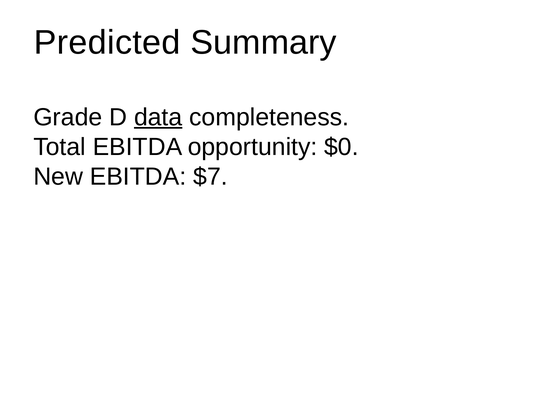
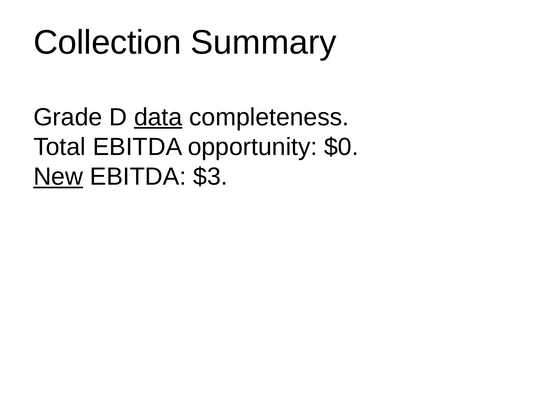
Predicted: Predicted -> Collection
New underline: none -> present
$7: $7 -> $3
